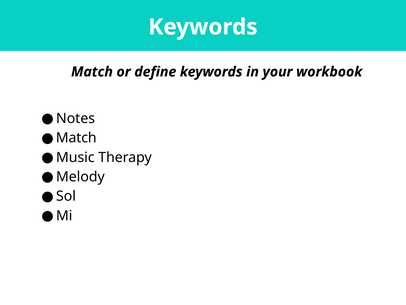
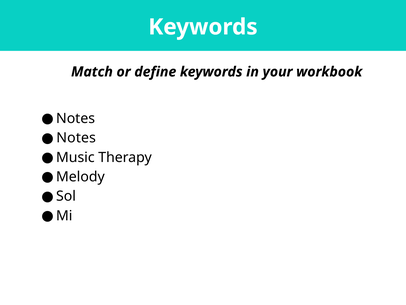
Match at (76, 138): Match -> Notes
